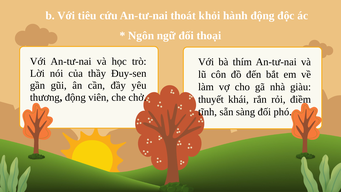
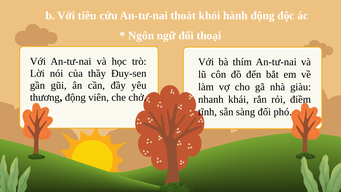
thuyết: thuyết -> nhanh
